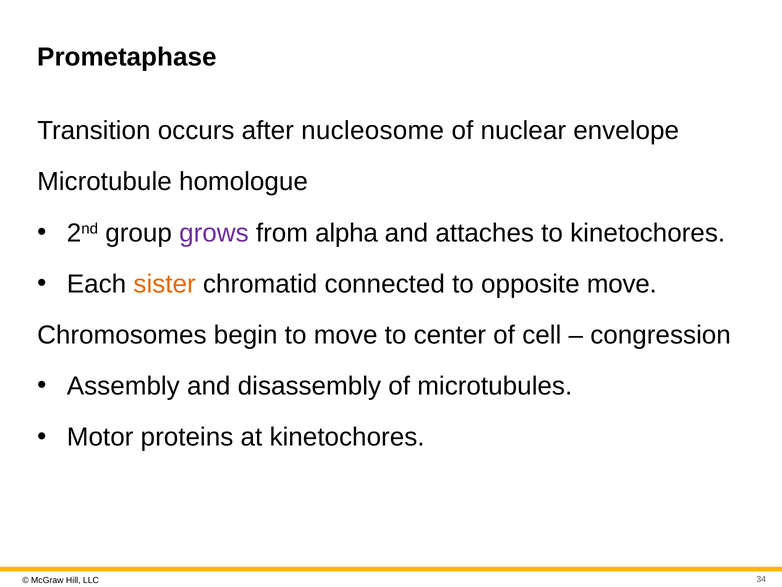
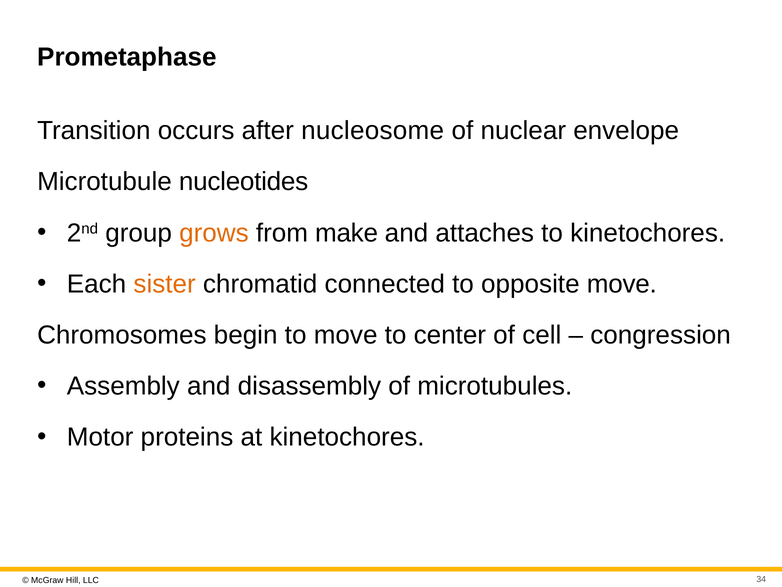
homologue: homologue -> nucleotides
grows colour: purple -> orange
alpha: alpha -> make
